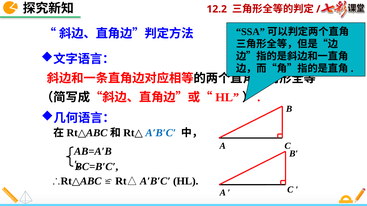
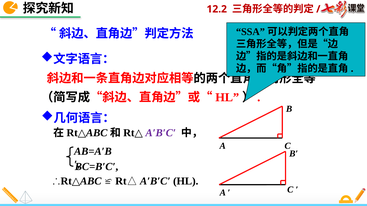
A′B′C′ colour: blue -> purple
